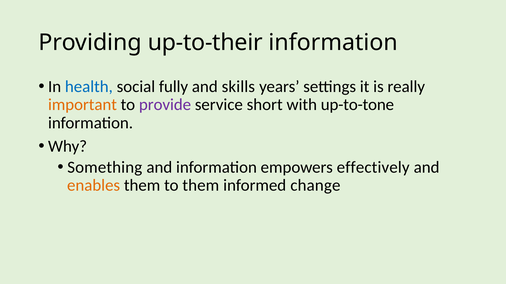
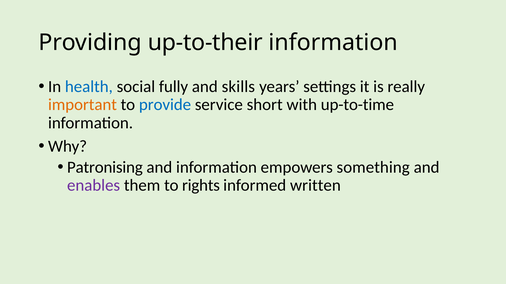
provide colour: purple -> blue
up-to-tone: up-to-tone -> up-to-time
Something: Something -> Patronising
effectively: effectively -> something
enables colour: orange -> purple
to them: them -> rights
change: change -> written
